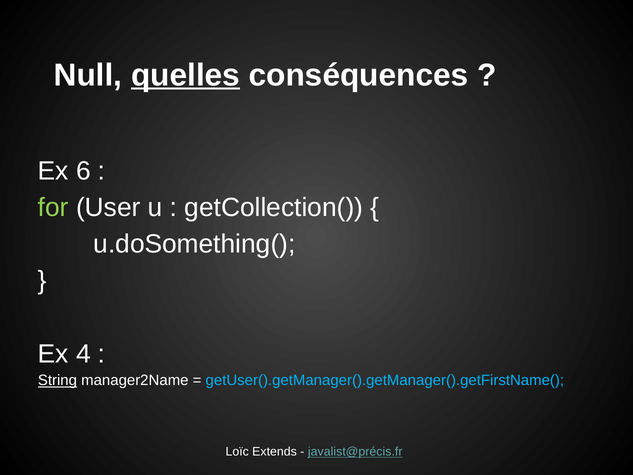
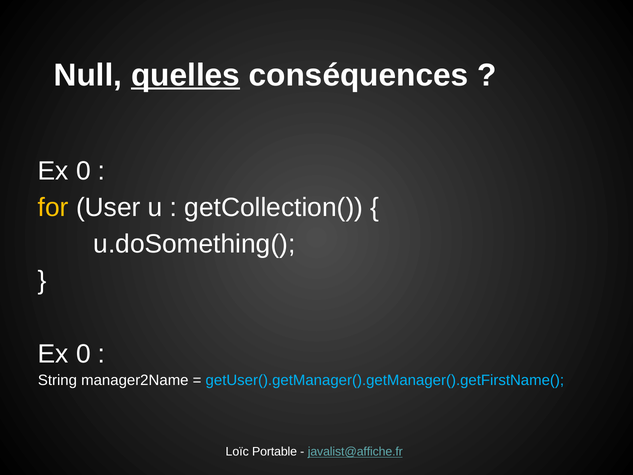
6 at (83, 171): 6 -> 0
for colour: light green -> yellow
4 at (83, 354): 4 -> 0
String underline: present -> none
Extends: Extends -> Portable
javalist@précis.fr: javalist@précis.fr -> javalist@affiche.fr
